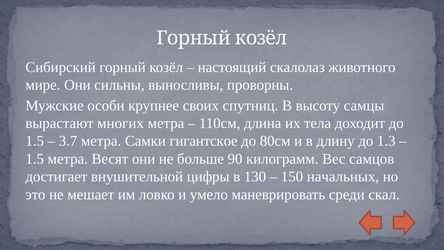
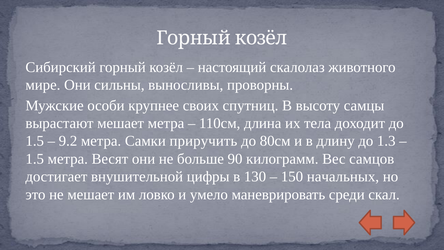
вырастают многих: многих -> мешает
3.7: 3.7 -> 9.2
гигантское: гигантское -> приручить
